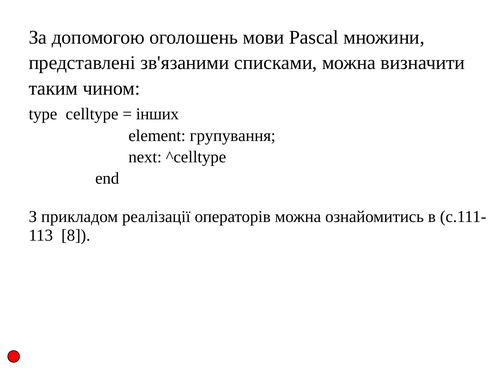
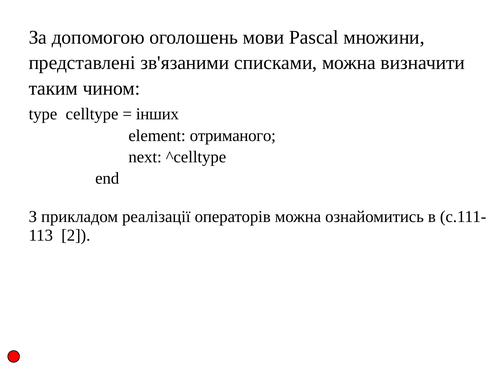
групування: групування -> отриманого
8: 8 -> 2
